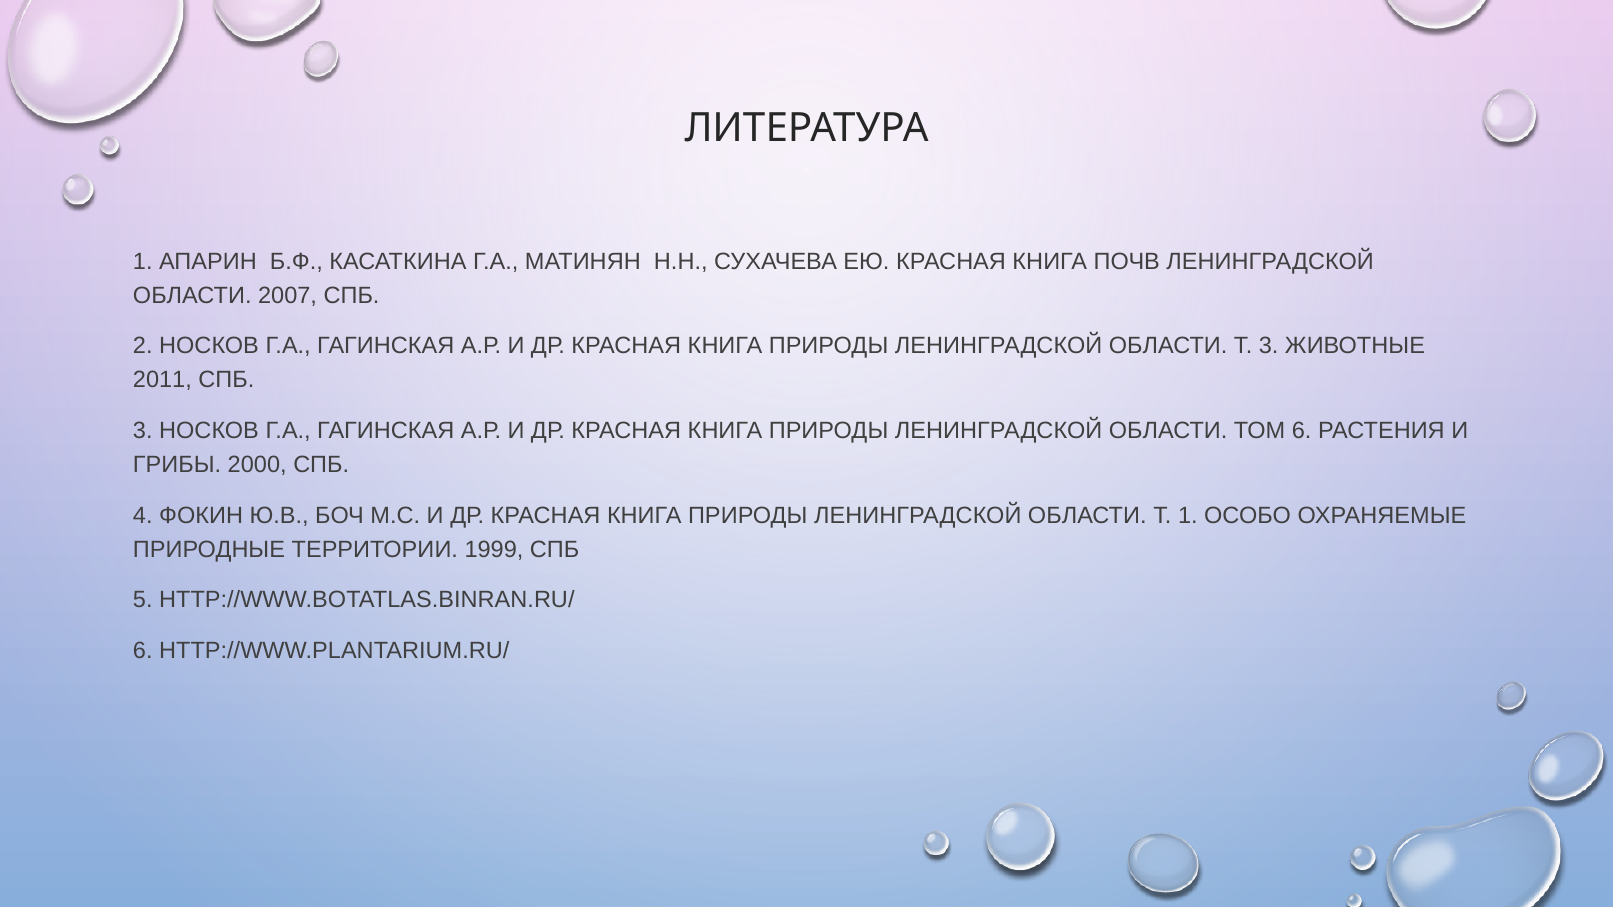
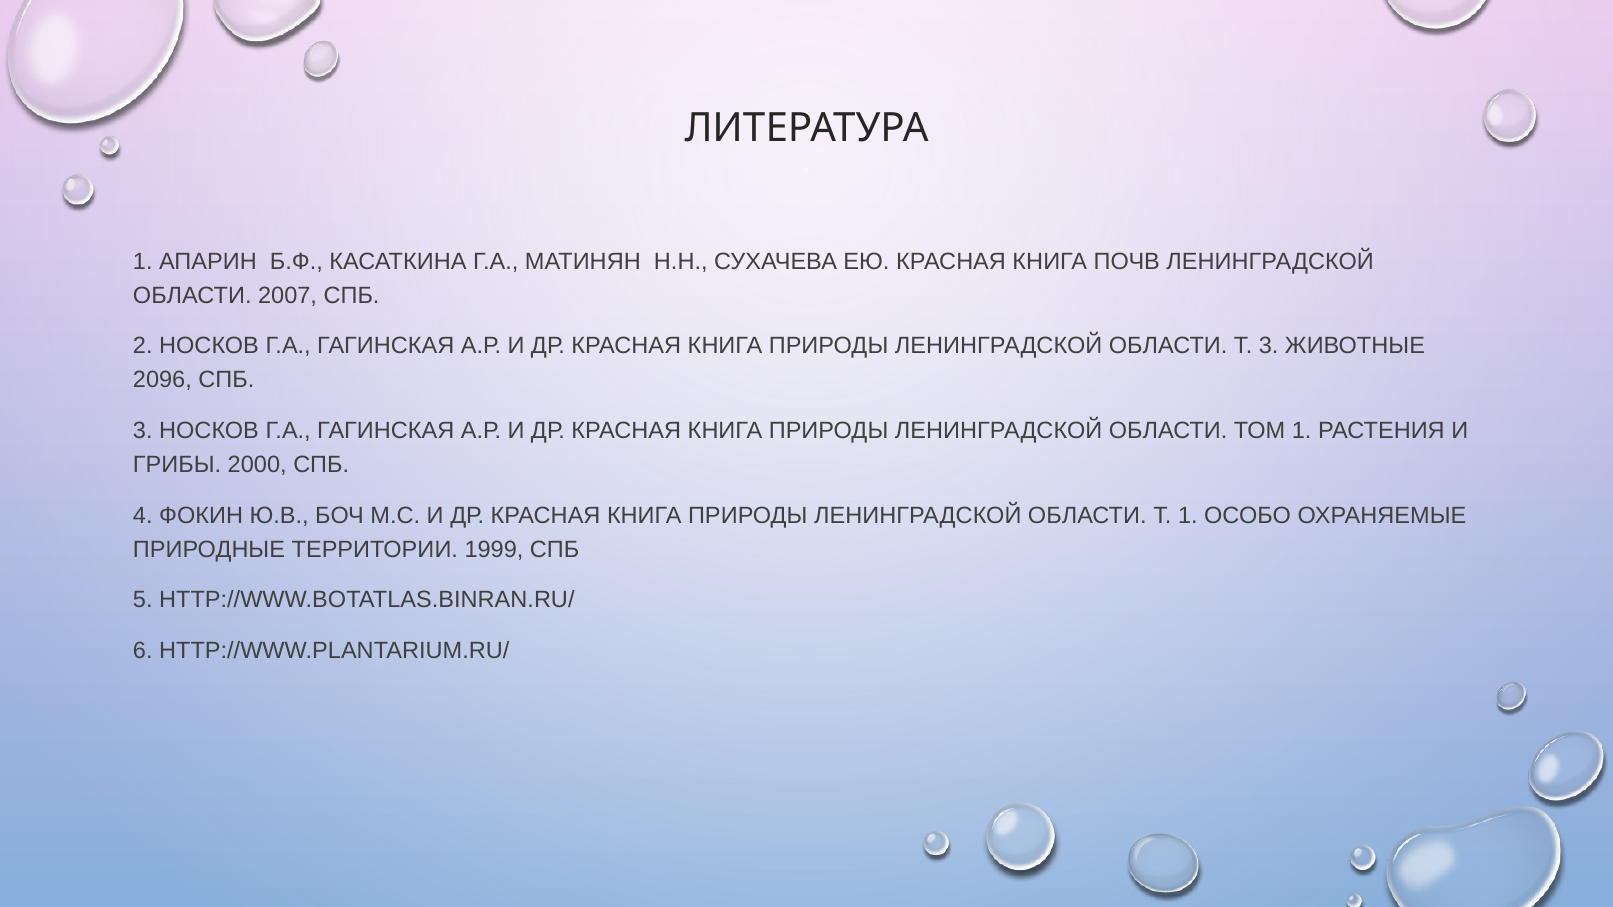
2011: 2011 -> 2096
ТОМ 6: 6 -> 1
